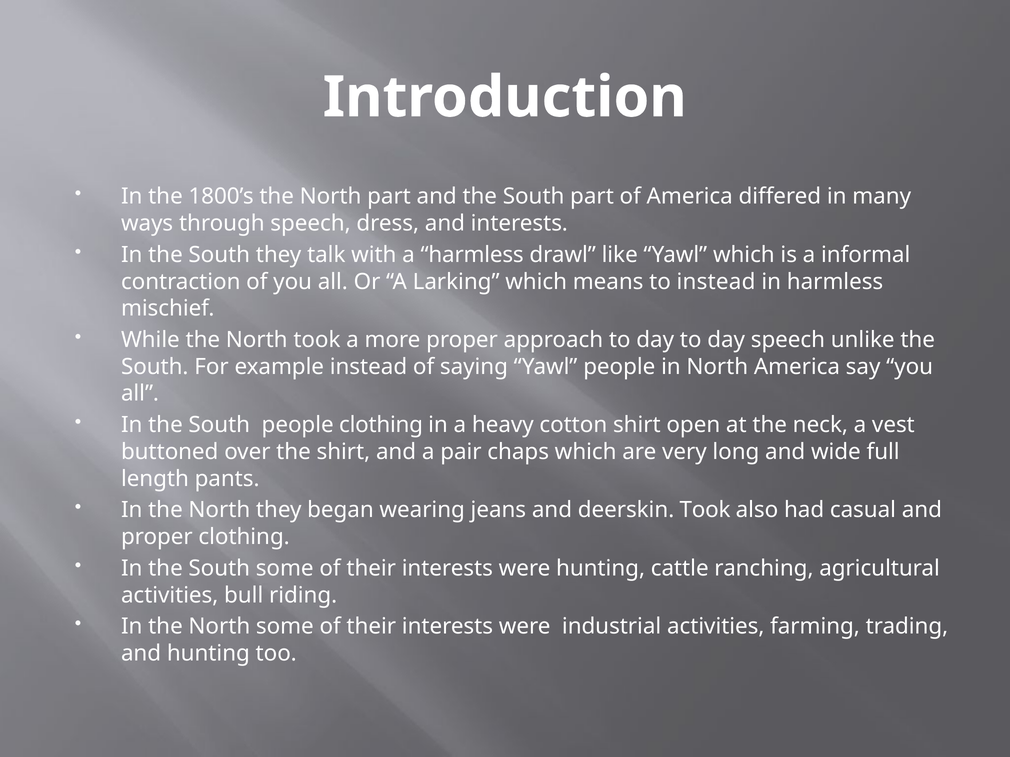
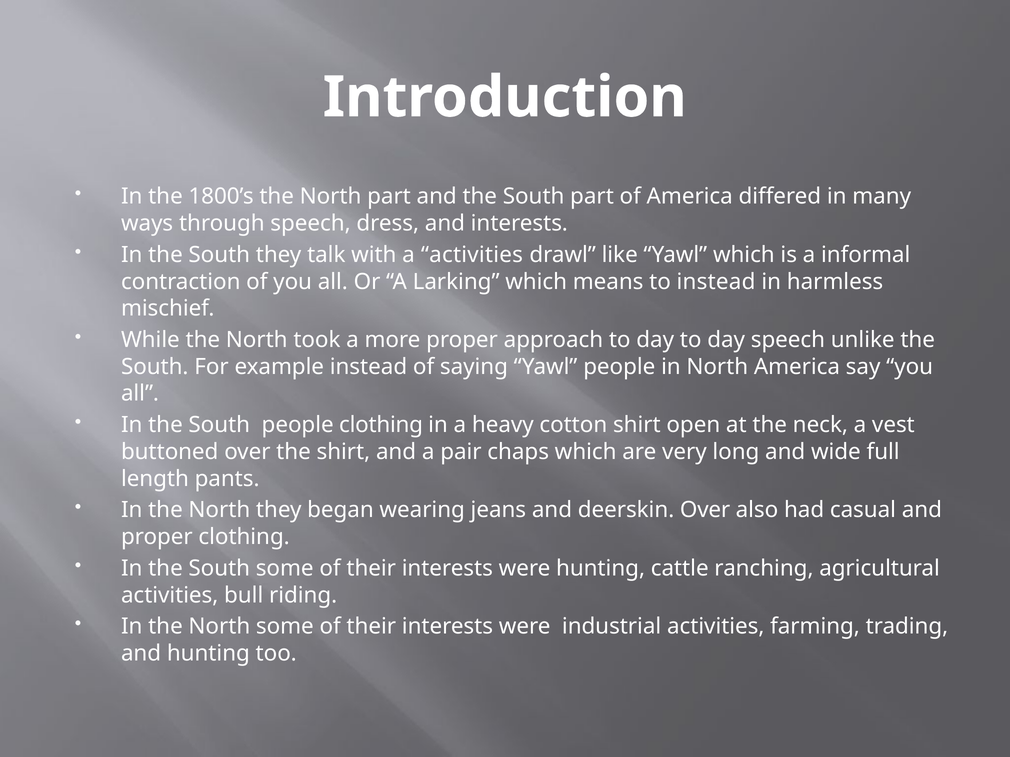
a harmless: harmless -> activities
deerskin Took: Took -> Over
